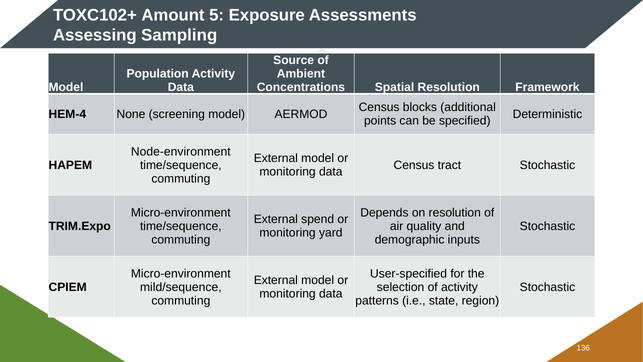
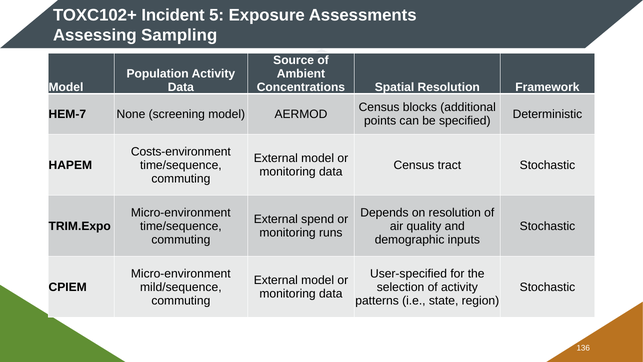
Amount: Amount -> Incident
HEM-4: HEM-4 -> HEM-7
Node-environment: Node-environment -> Costs-environment
yard: yard -> runs
